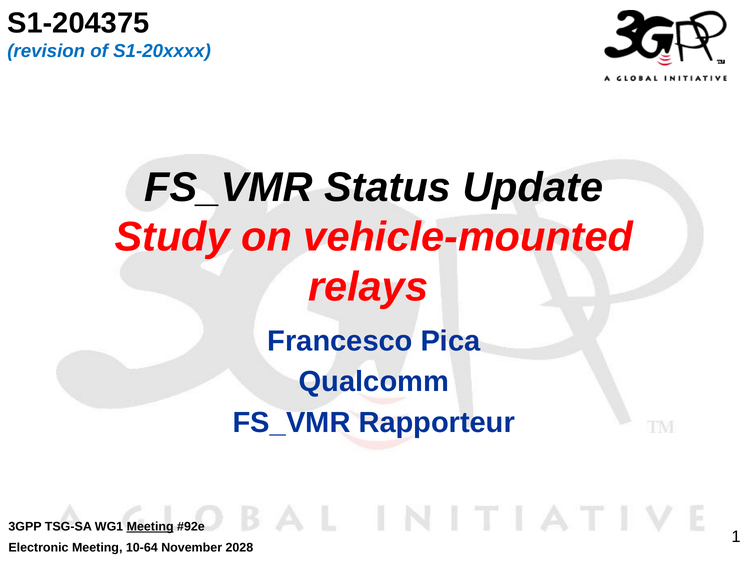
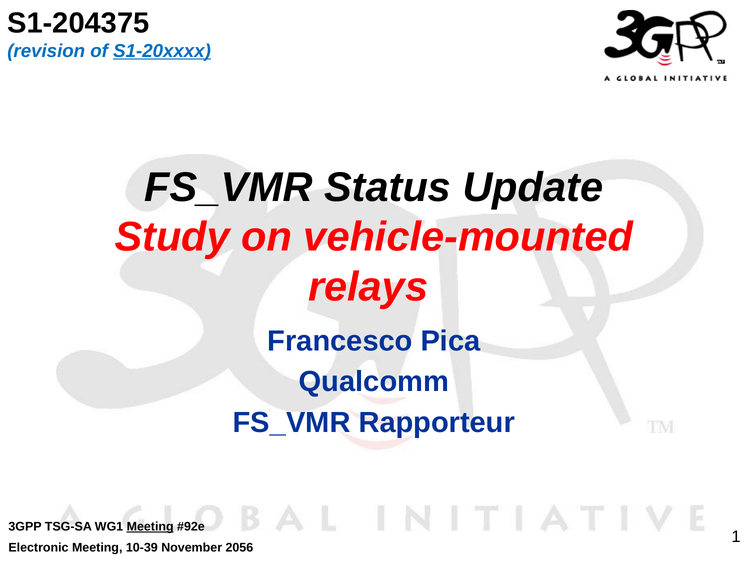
S1-20xxxx underline: none -> present
10-64: 10-64 -> 10-39
2028: 2028 -> 2056
